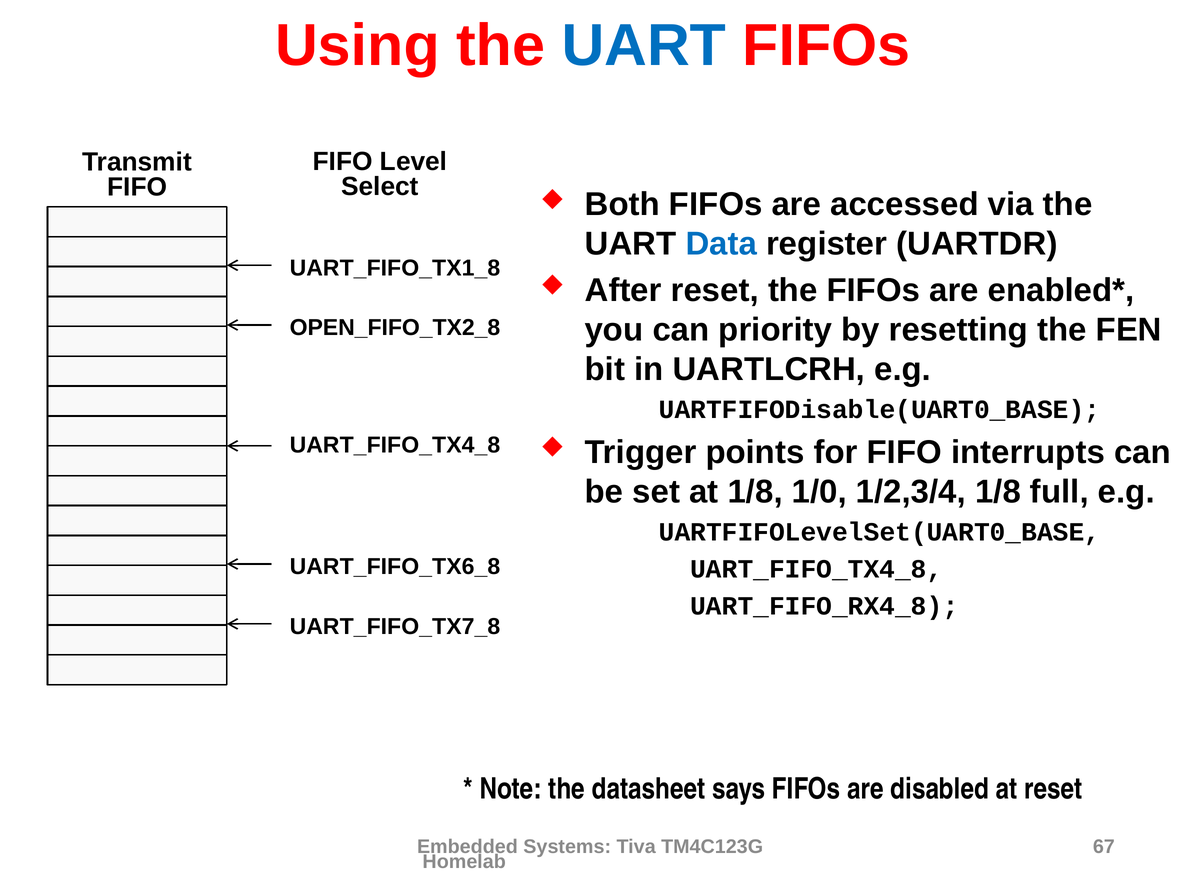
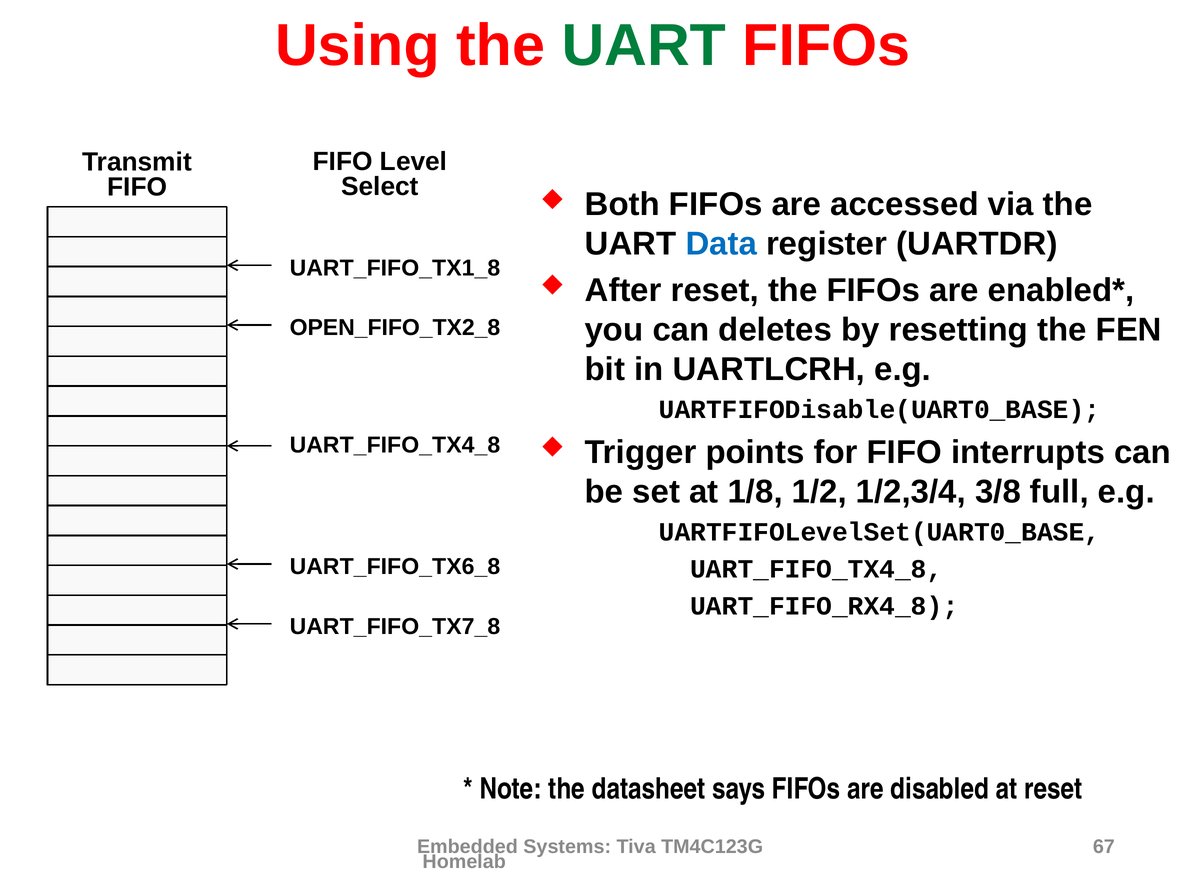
UART at (644, 46) colour: blue -> green
priority: priority -> deletes
1/0: 1/0 -> 1/2
1/2,3/4 1/8: 1/8 -> 3/8
